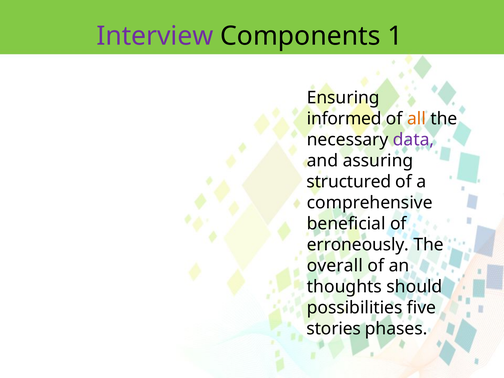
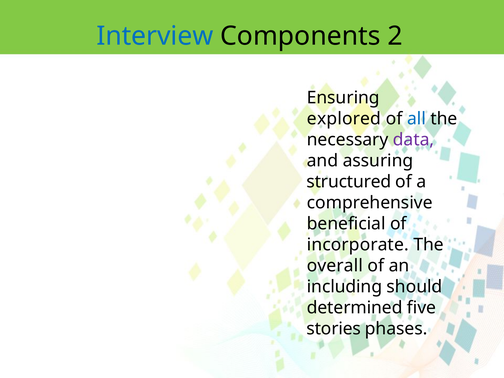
Interview colour: purple -> blue
1: 1 -> 2
informed: informed -> explored
all colour: orange -> blue
erroneously: erroneously -> incorporate
thoughts: thoughts -> including
possibilities: possibilities -> determined
